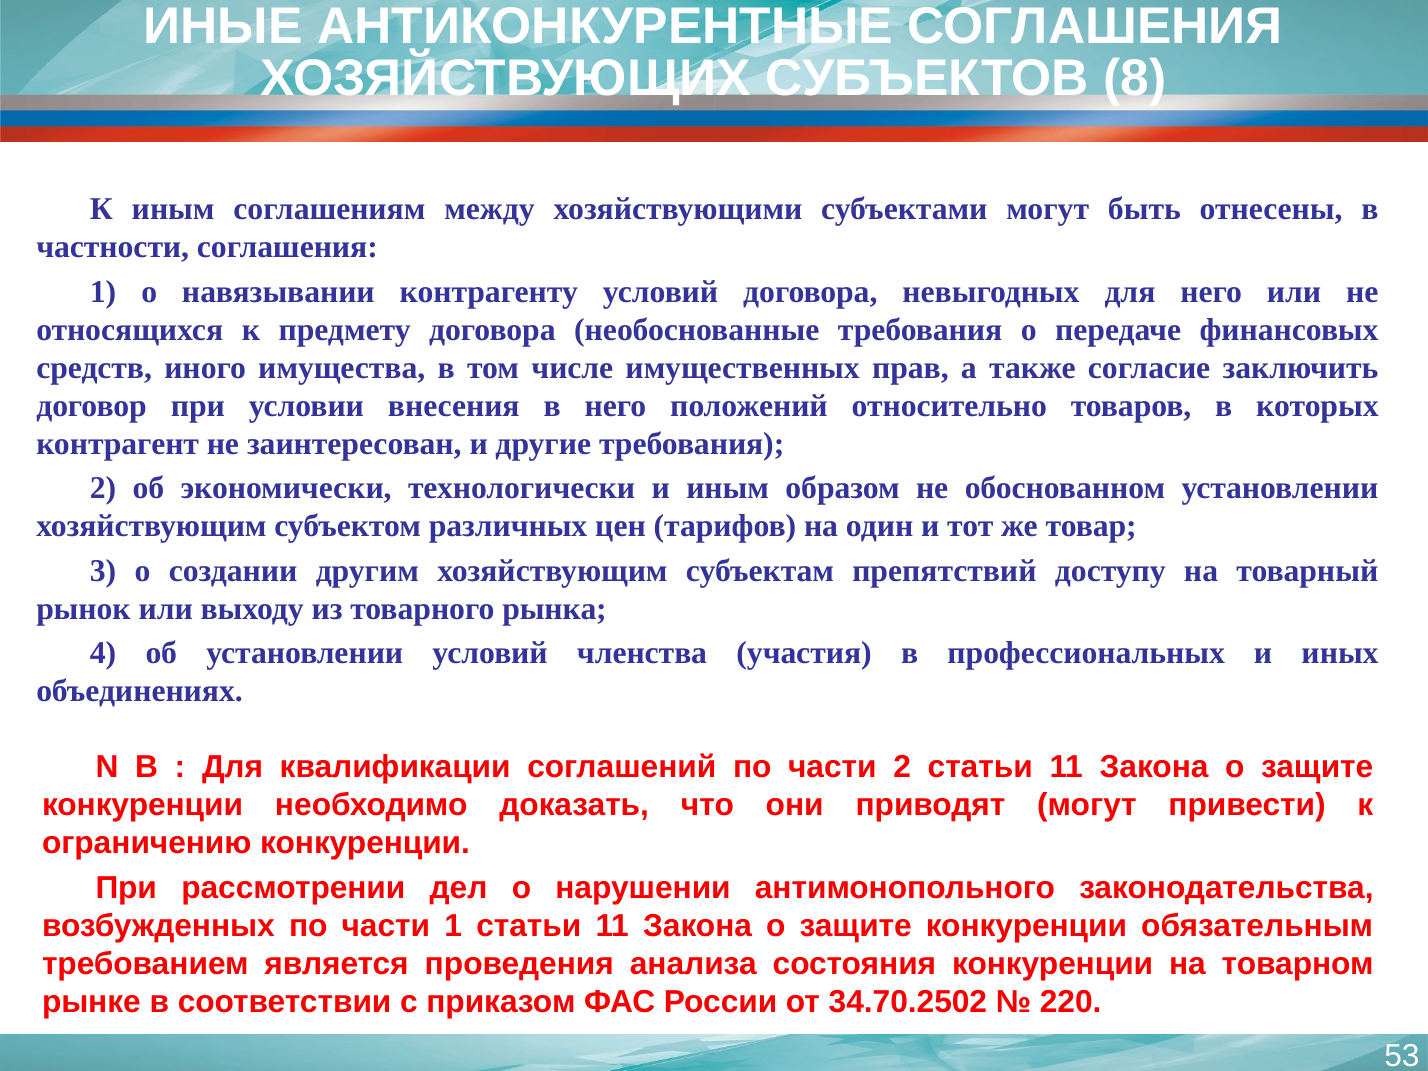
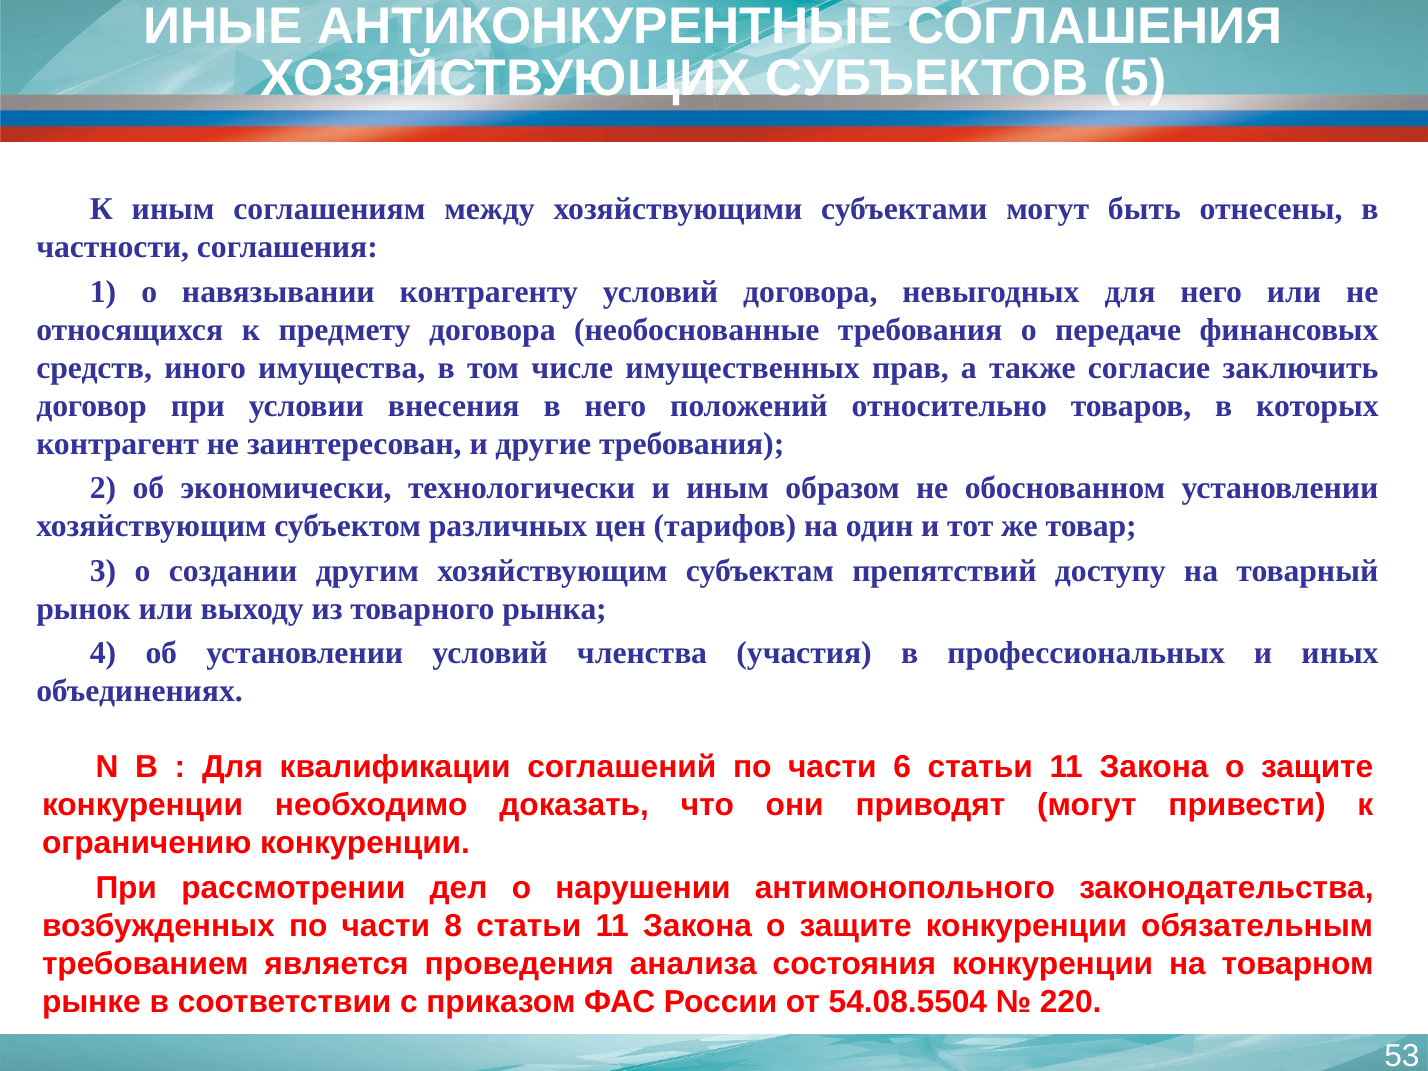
8: 8 -> 5
части 2: 2 -> 6
части 1: 1 -> 8
34.70.2502: 34.70.2502 -> 54.08.5504
